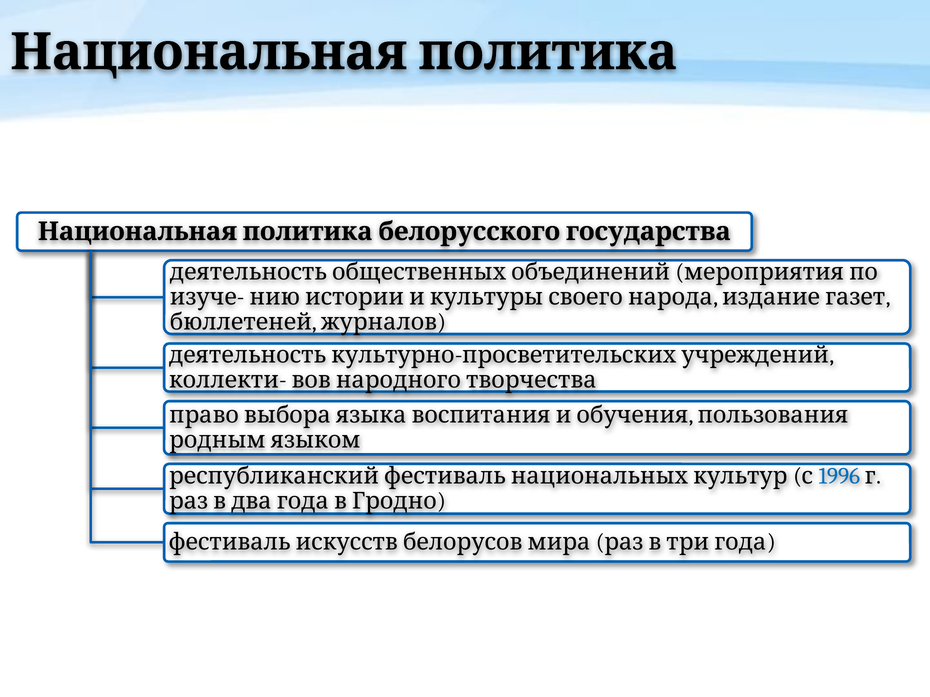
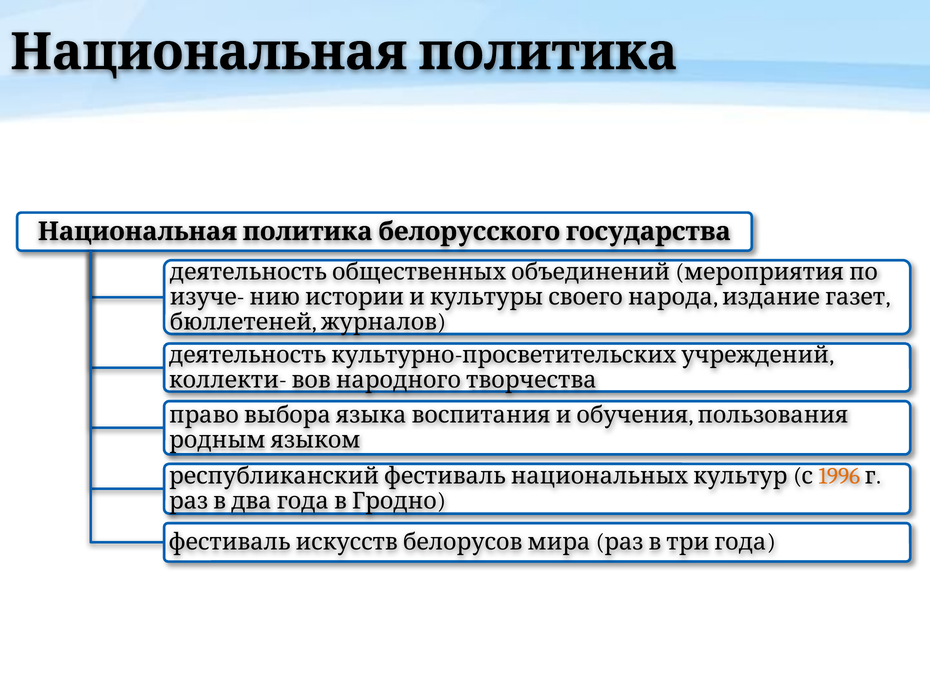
1996 colour: blue -> orange
